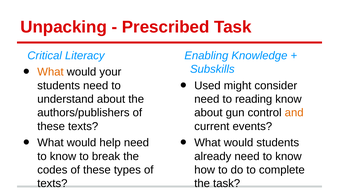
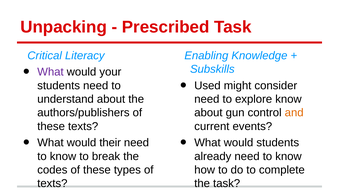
What at (50, 72) colour: orange -> purple
reading: reading -> explore
help: help -> their
